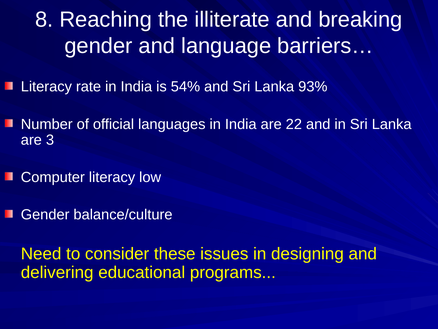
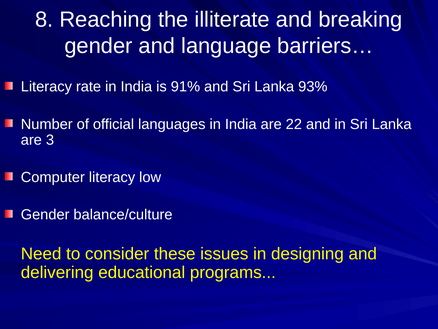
54%: 54% -> 91%
